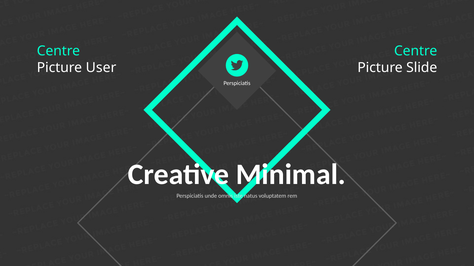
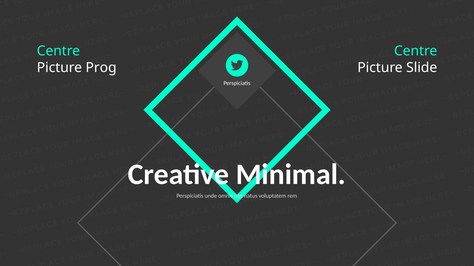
User: User -> Prog
